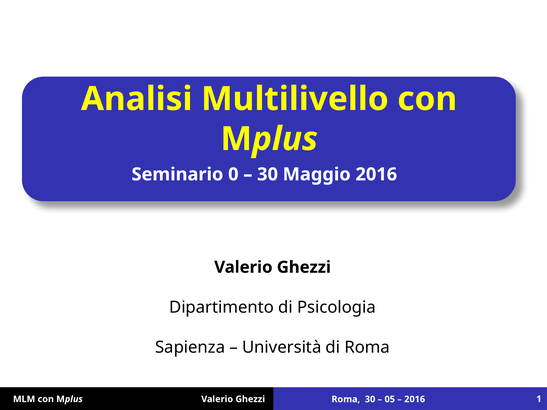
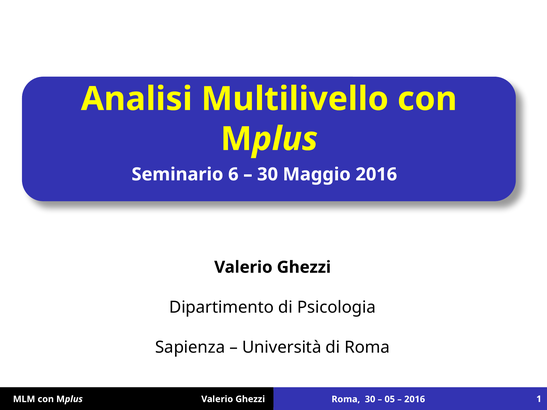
0: 0 -> 6
